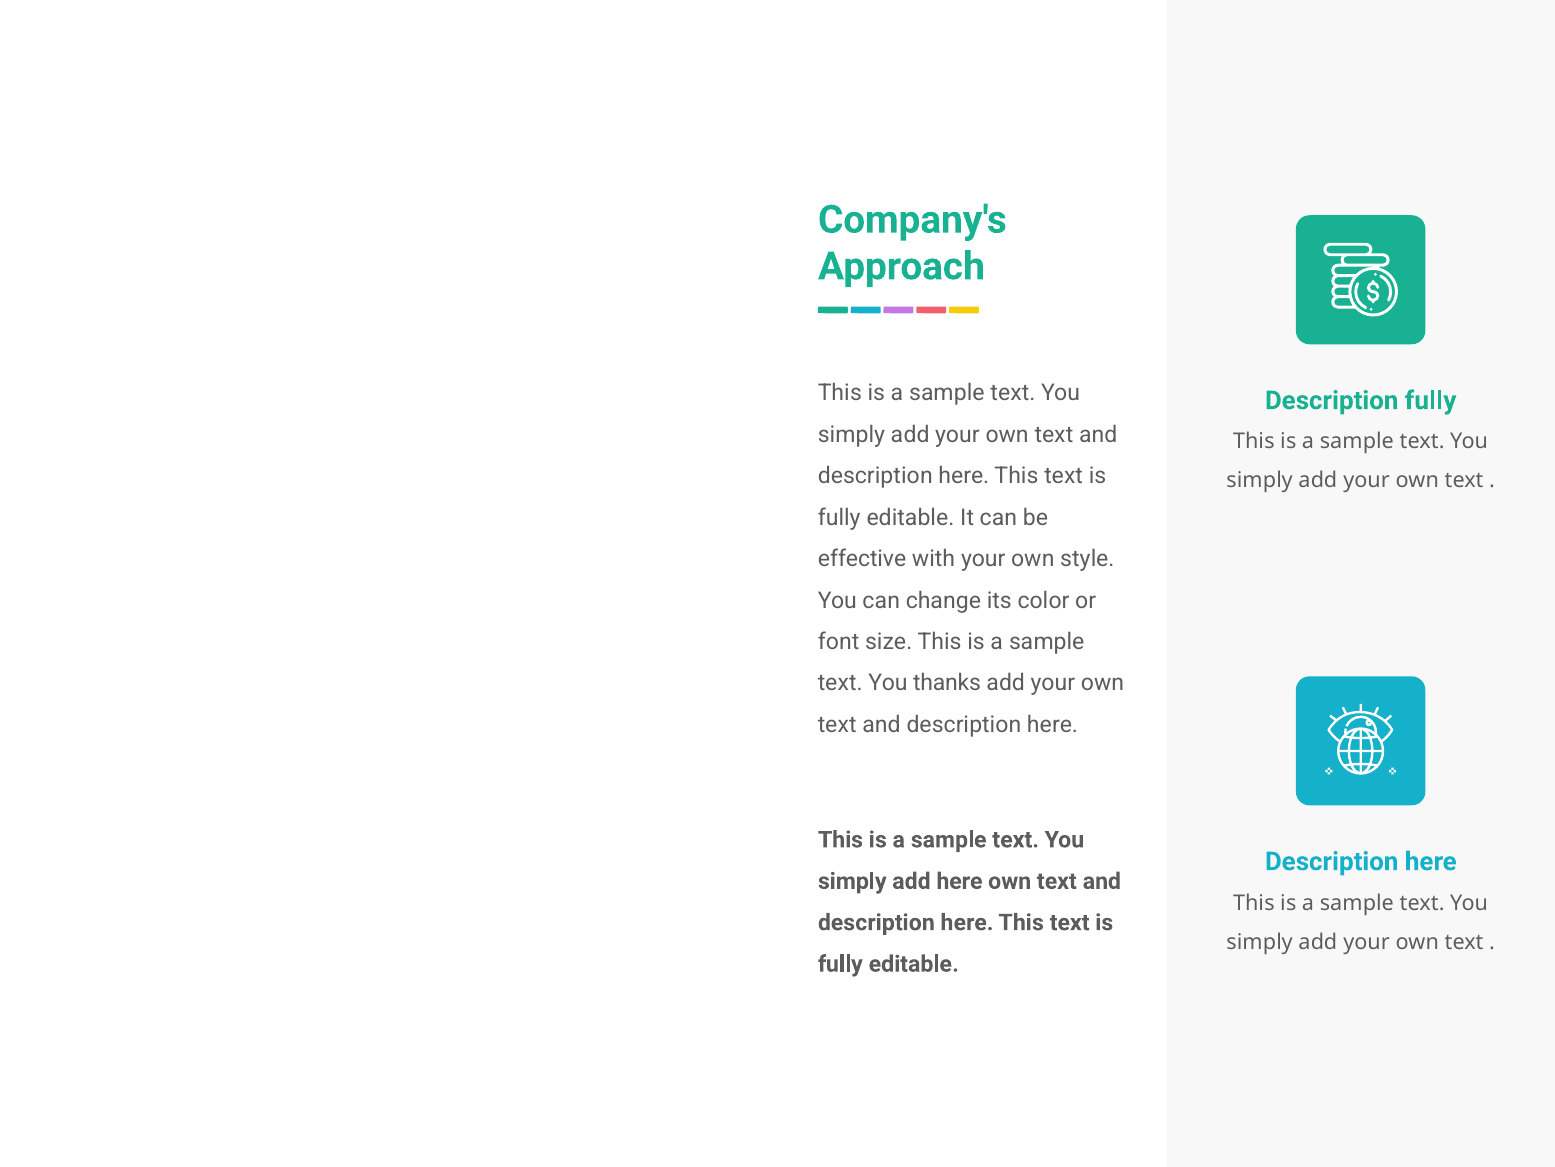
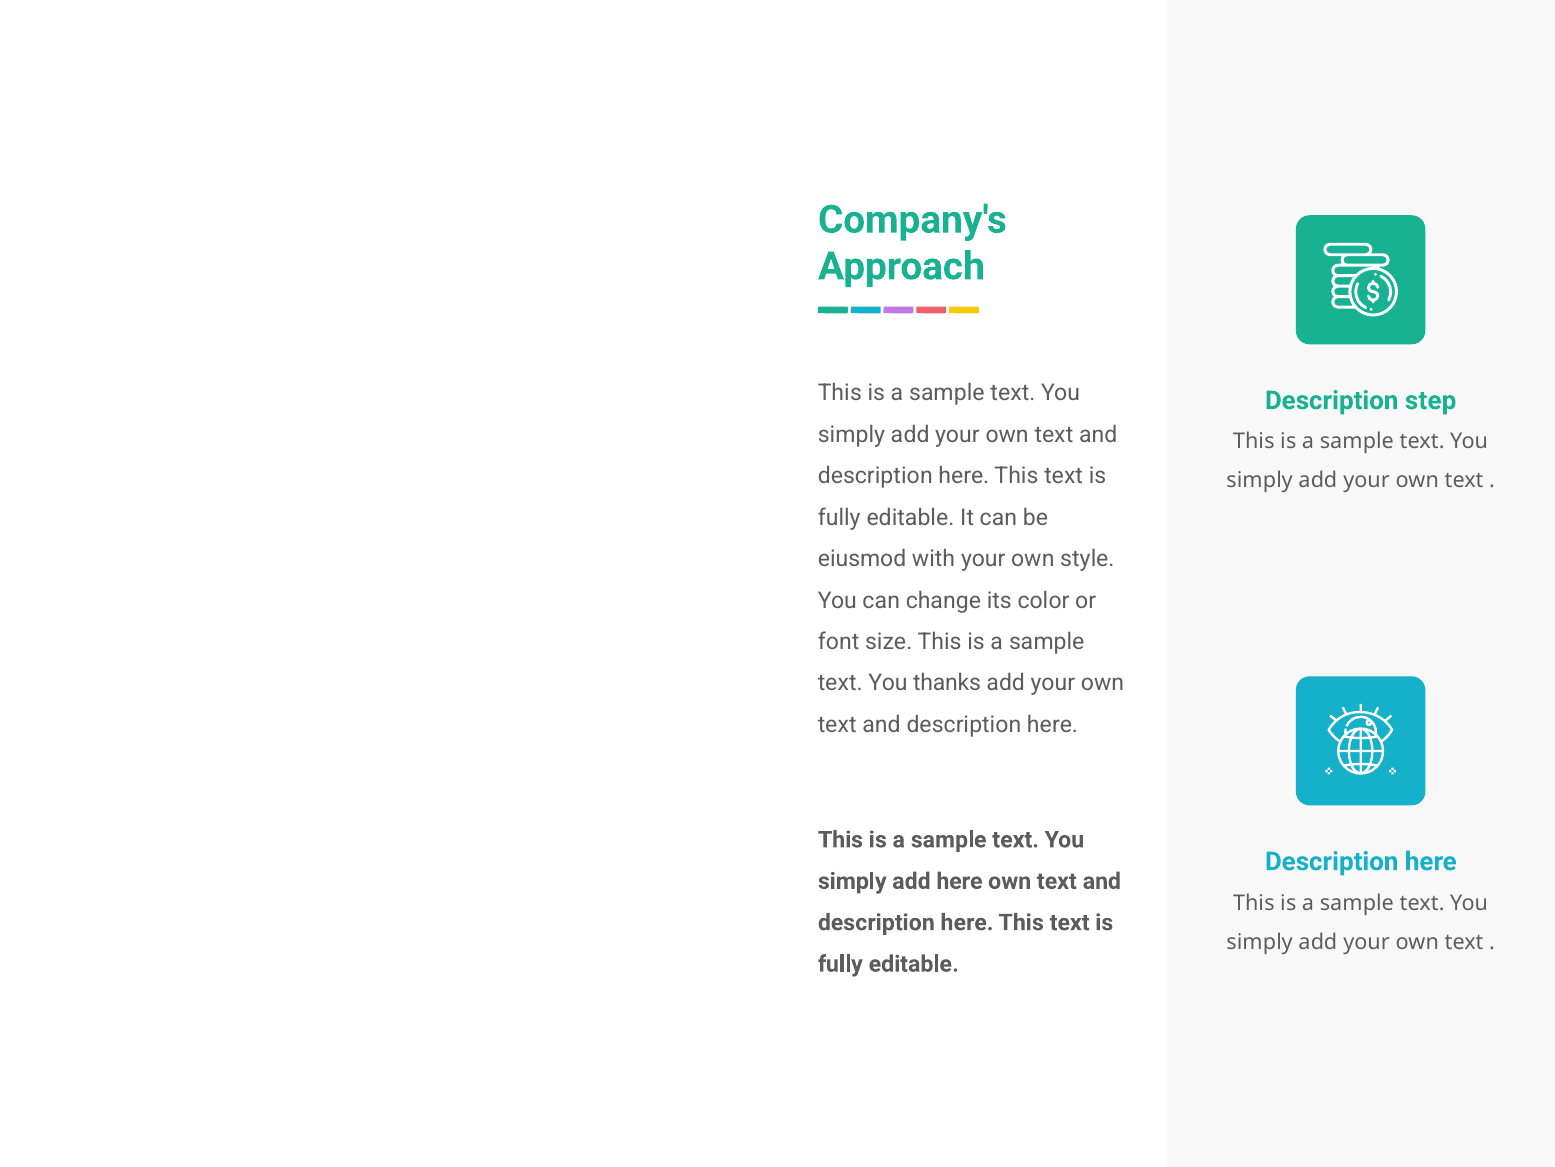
Description fully: fully -> step
effective: effective -> eiusmod
